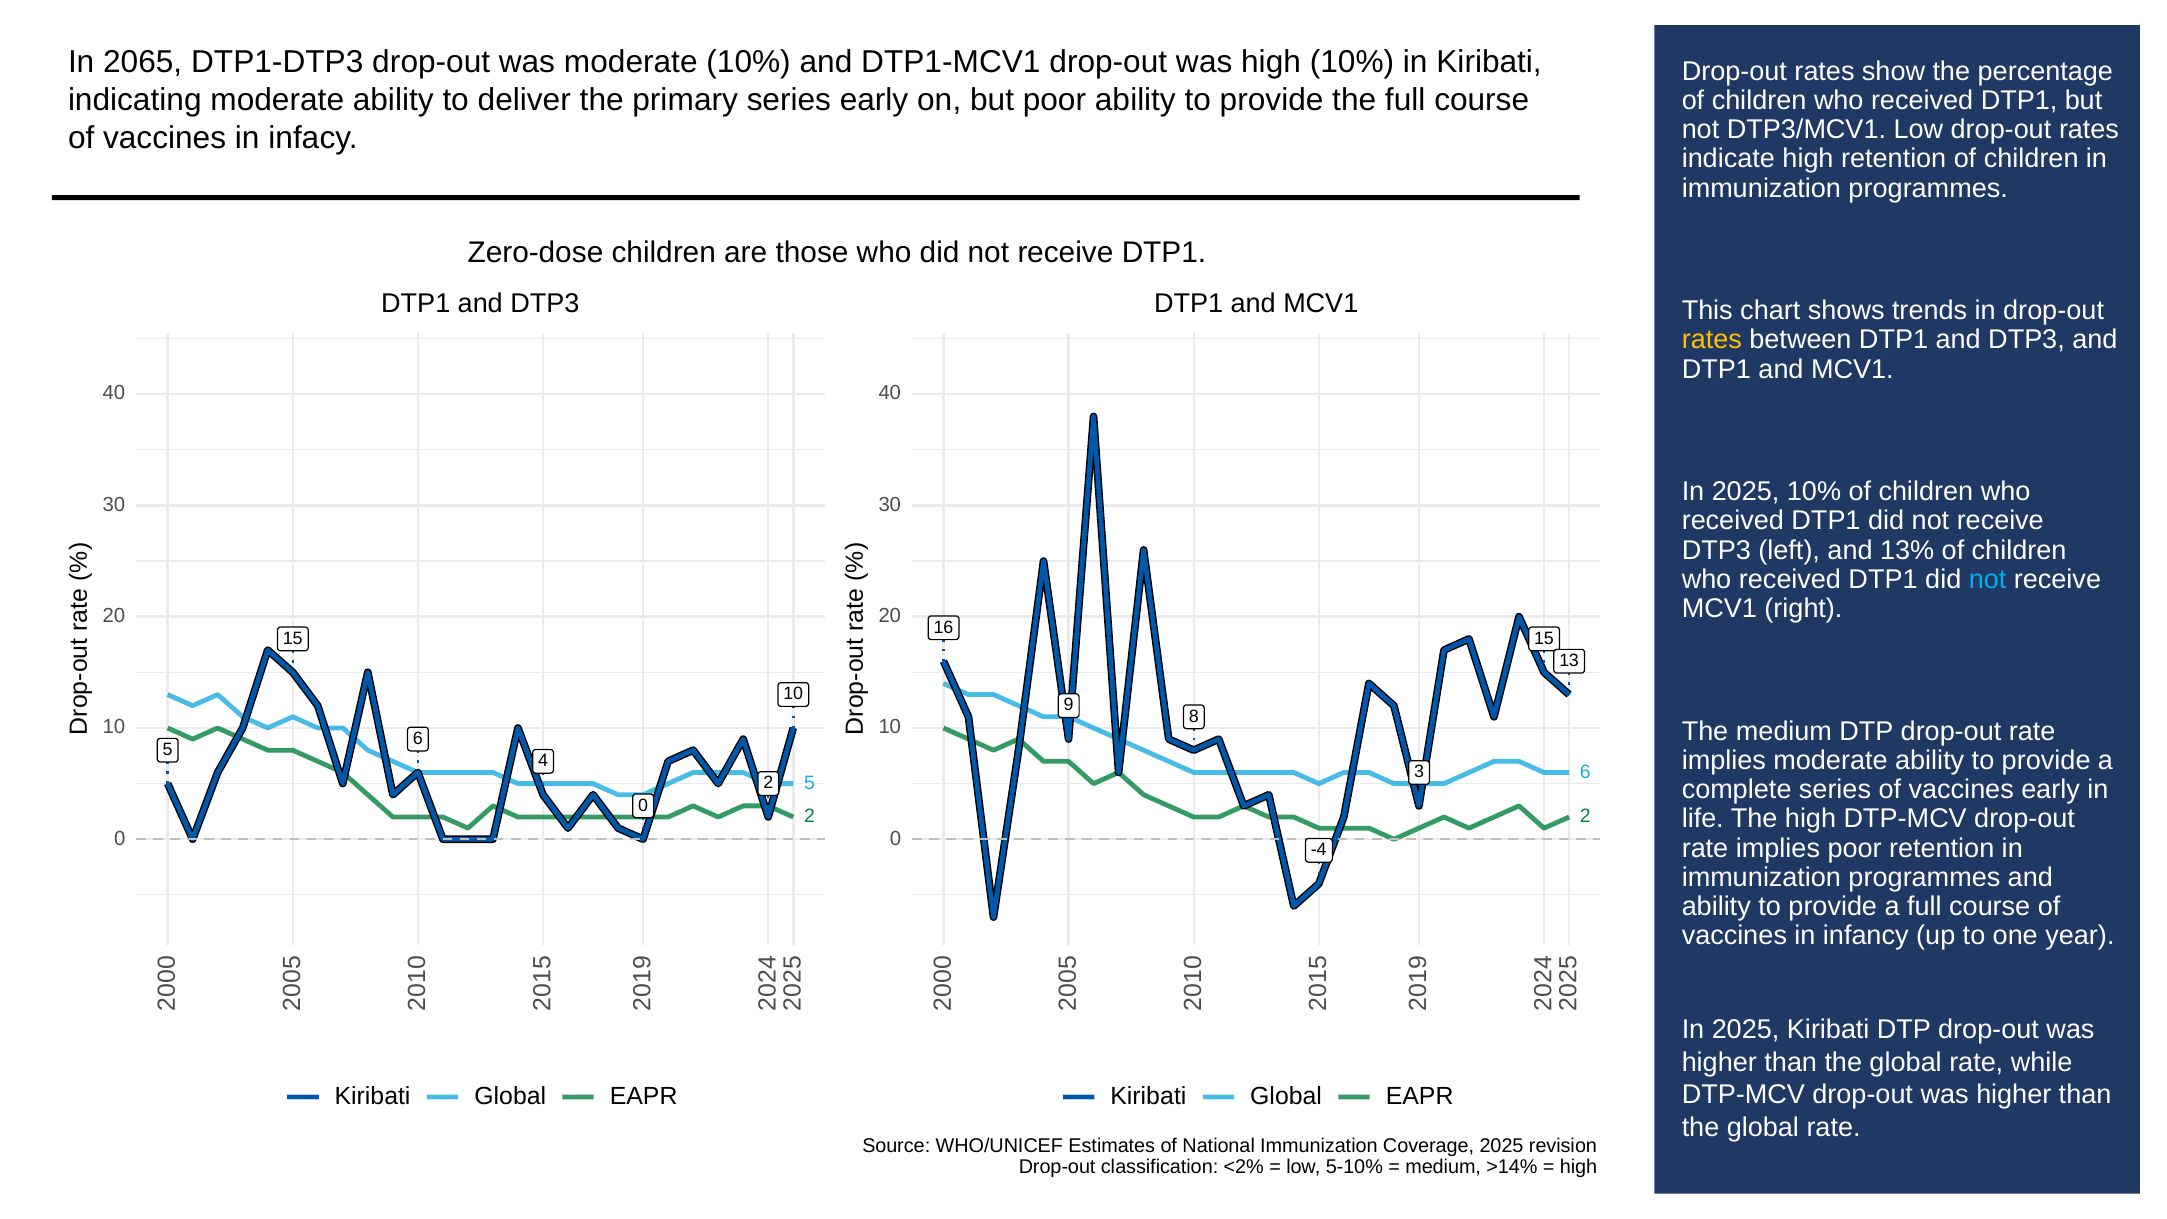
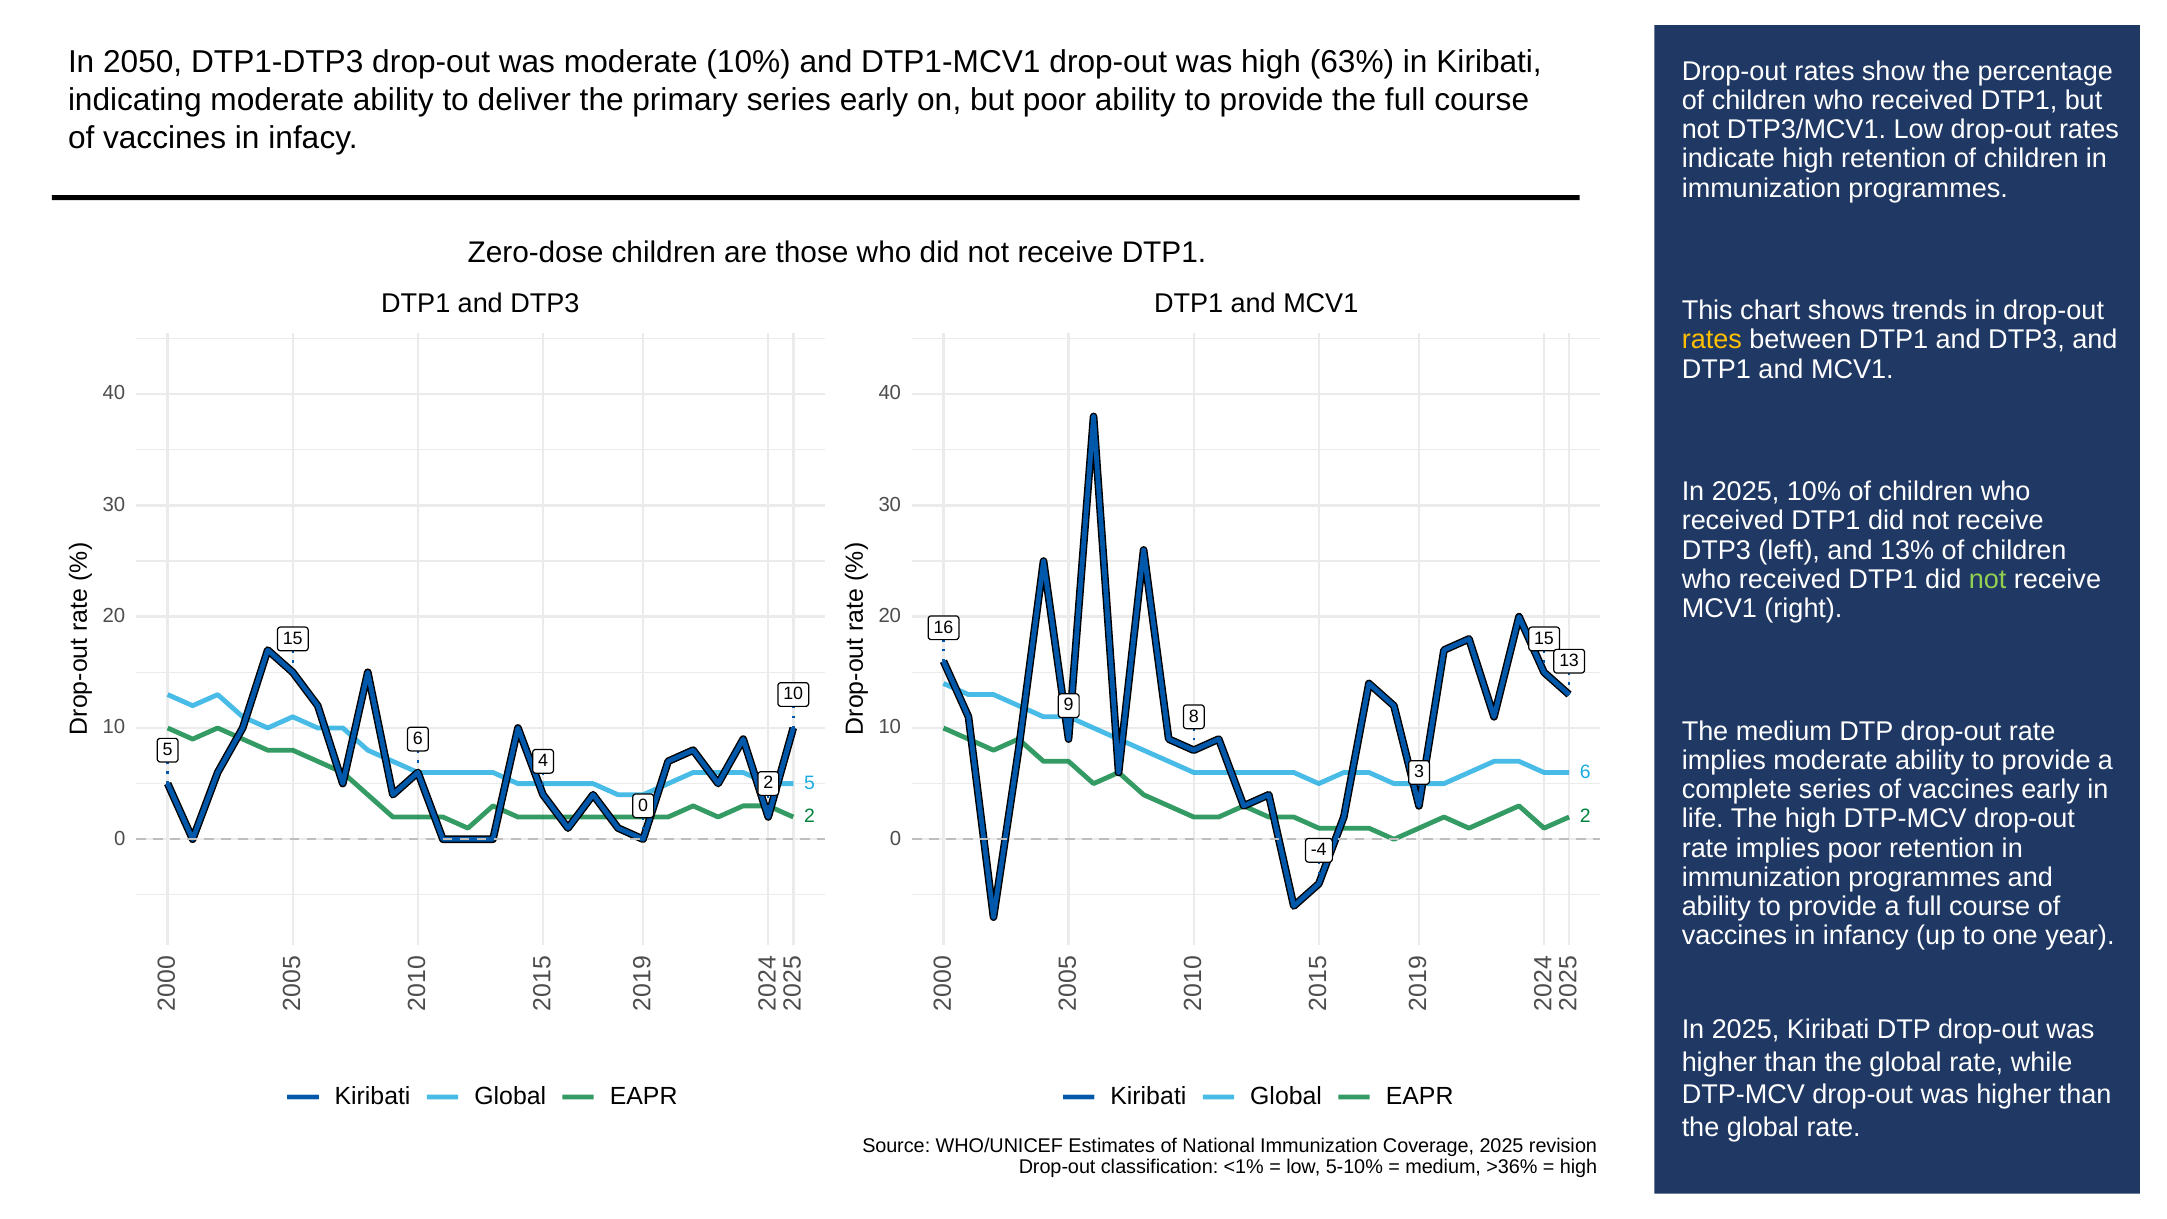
2065: 2065 -> 2050
high 10%: 10% -> 63%
not at (1988, 579) colour: light blue -> light green
<2%: <2% -> <1%
>14%: >14% -> >36%
